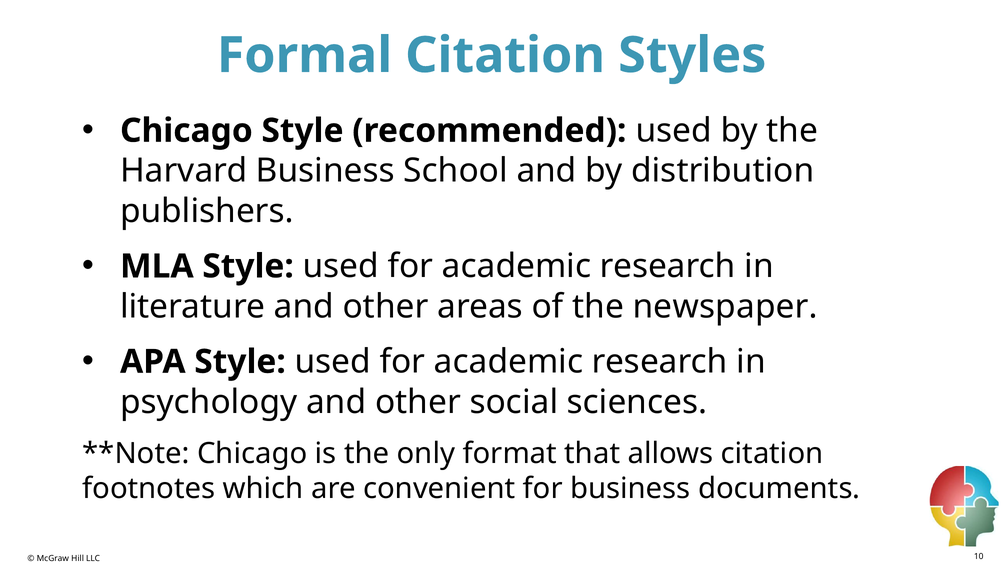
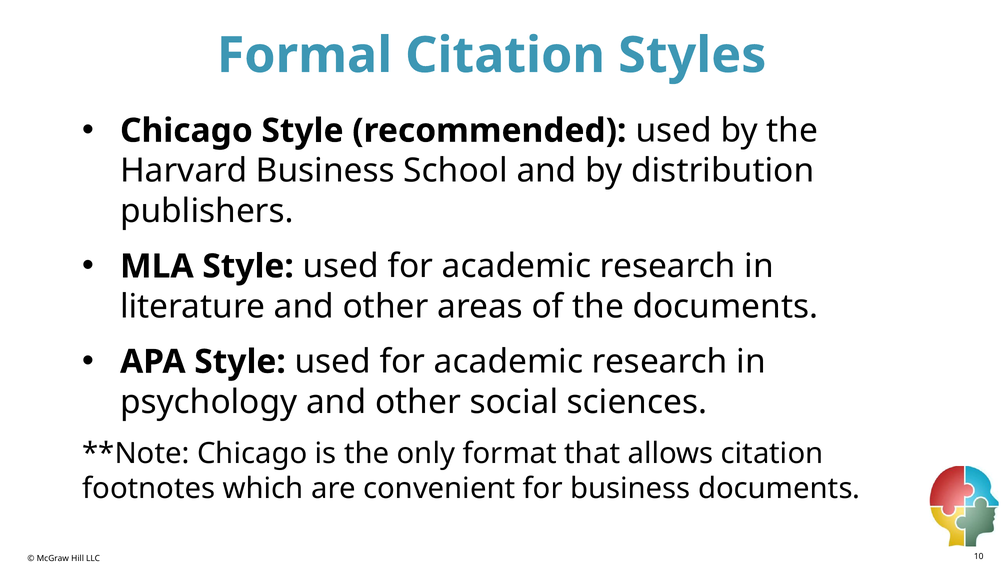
the newspaper: newspaper -> documents
